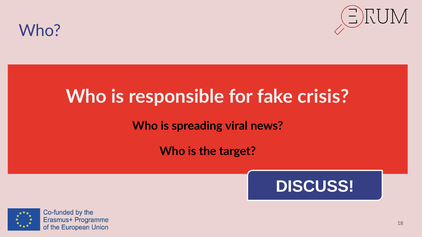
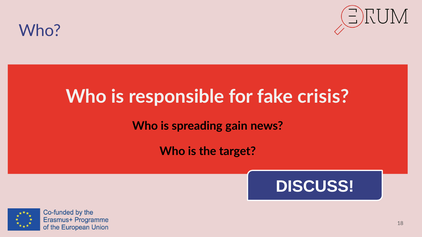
viral: viral -> gain
